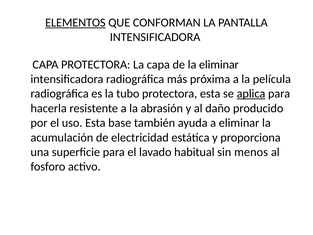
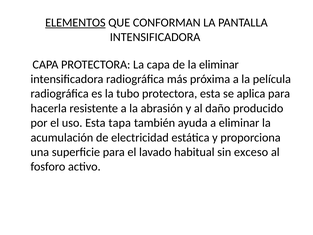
aplica underline: present -> none
base: base -> tapa
menos: menos -> exceso
